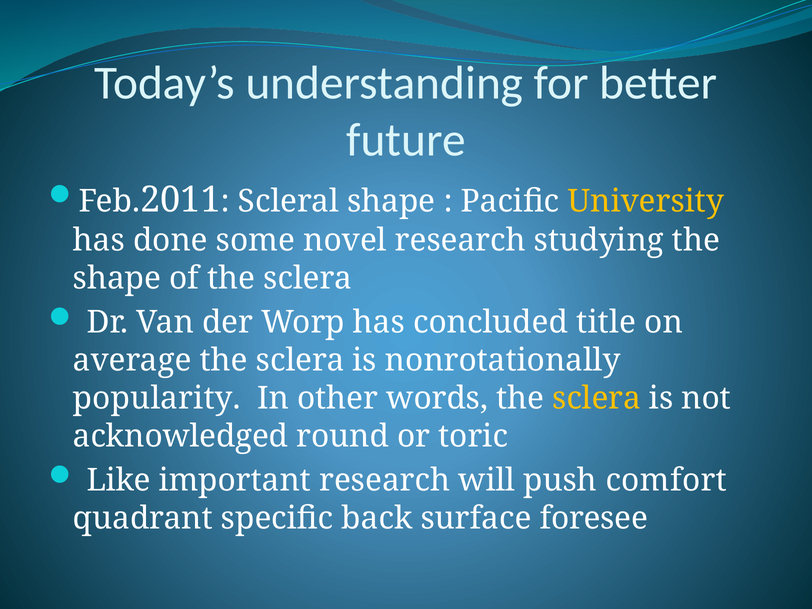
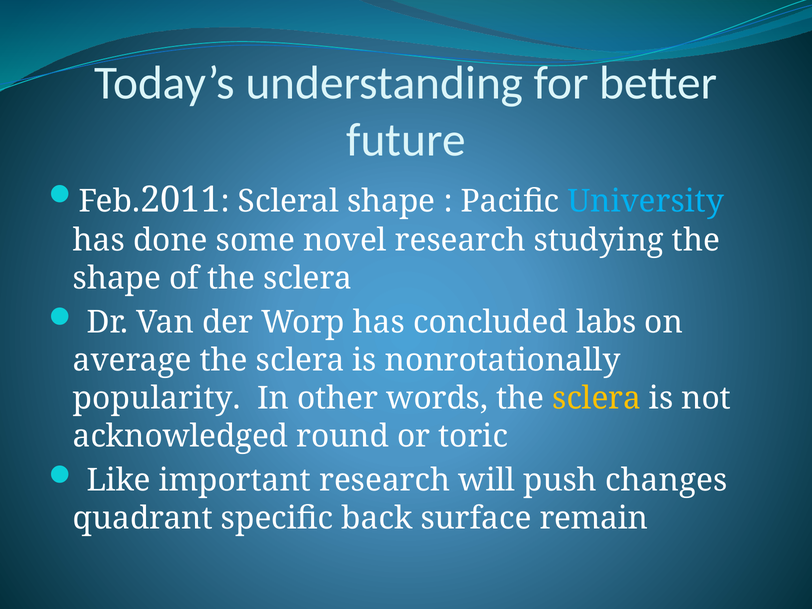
University colour: yellow -> light blue
title: title -> labs
comfort: comfort -> changes
foresee: foresee -> remain
